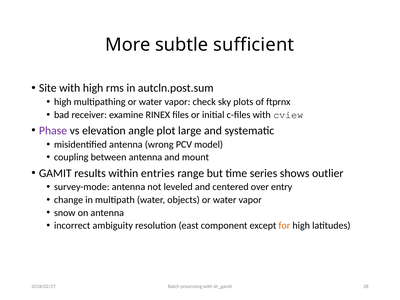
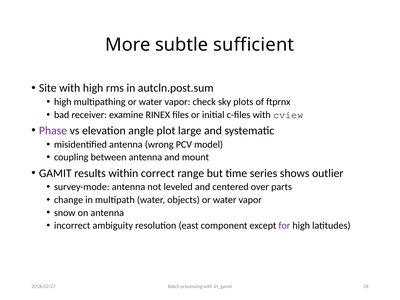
entries: entries -> correct
entry: entry -> parts
for colour: orange -> purple
